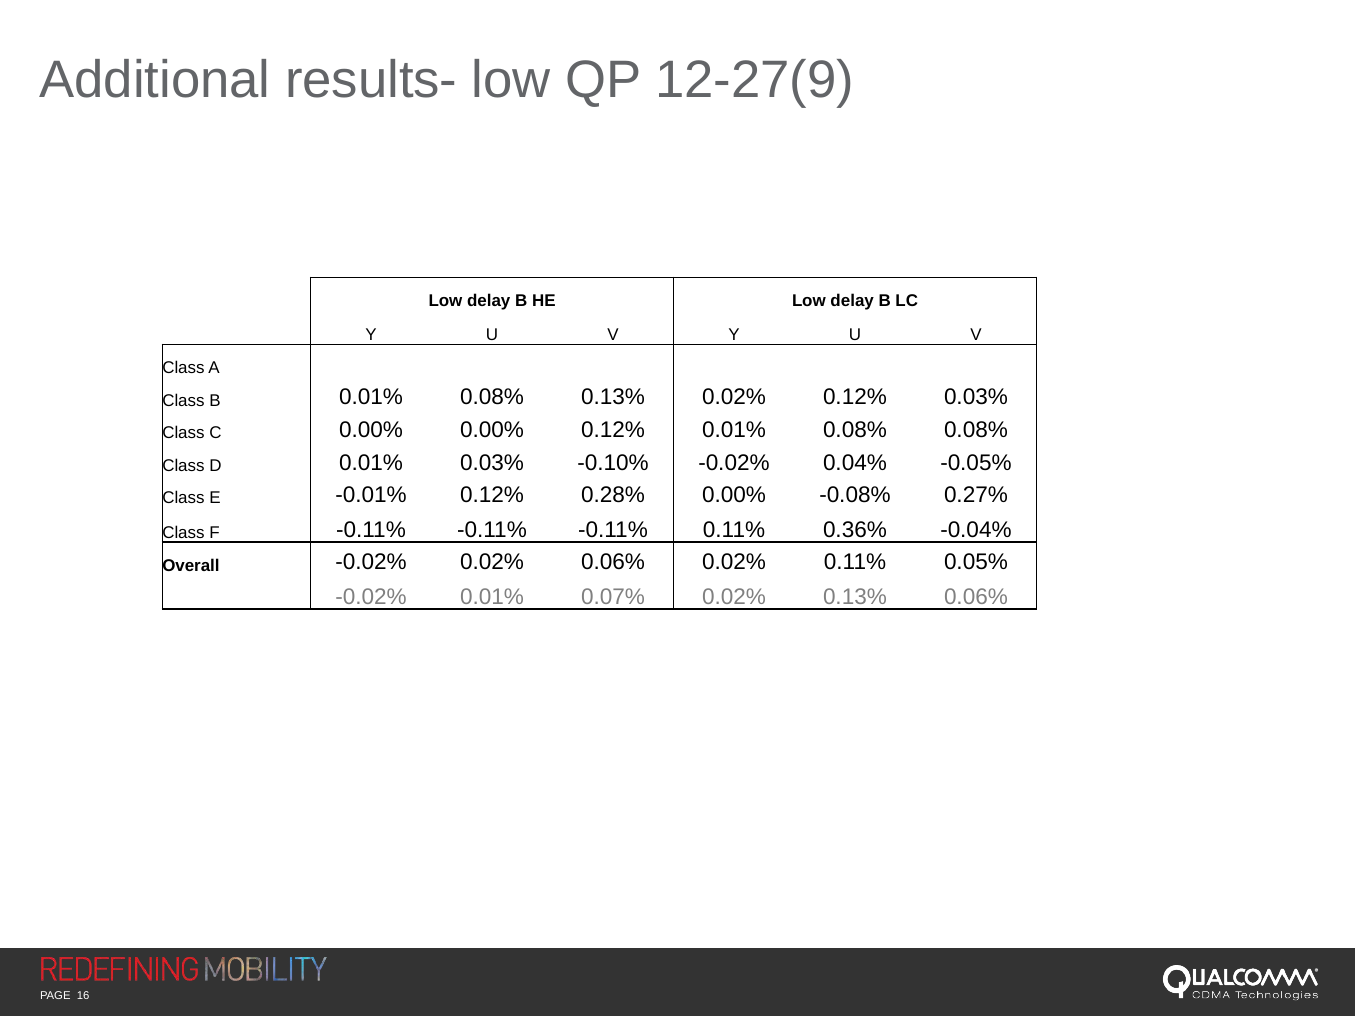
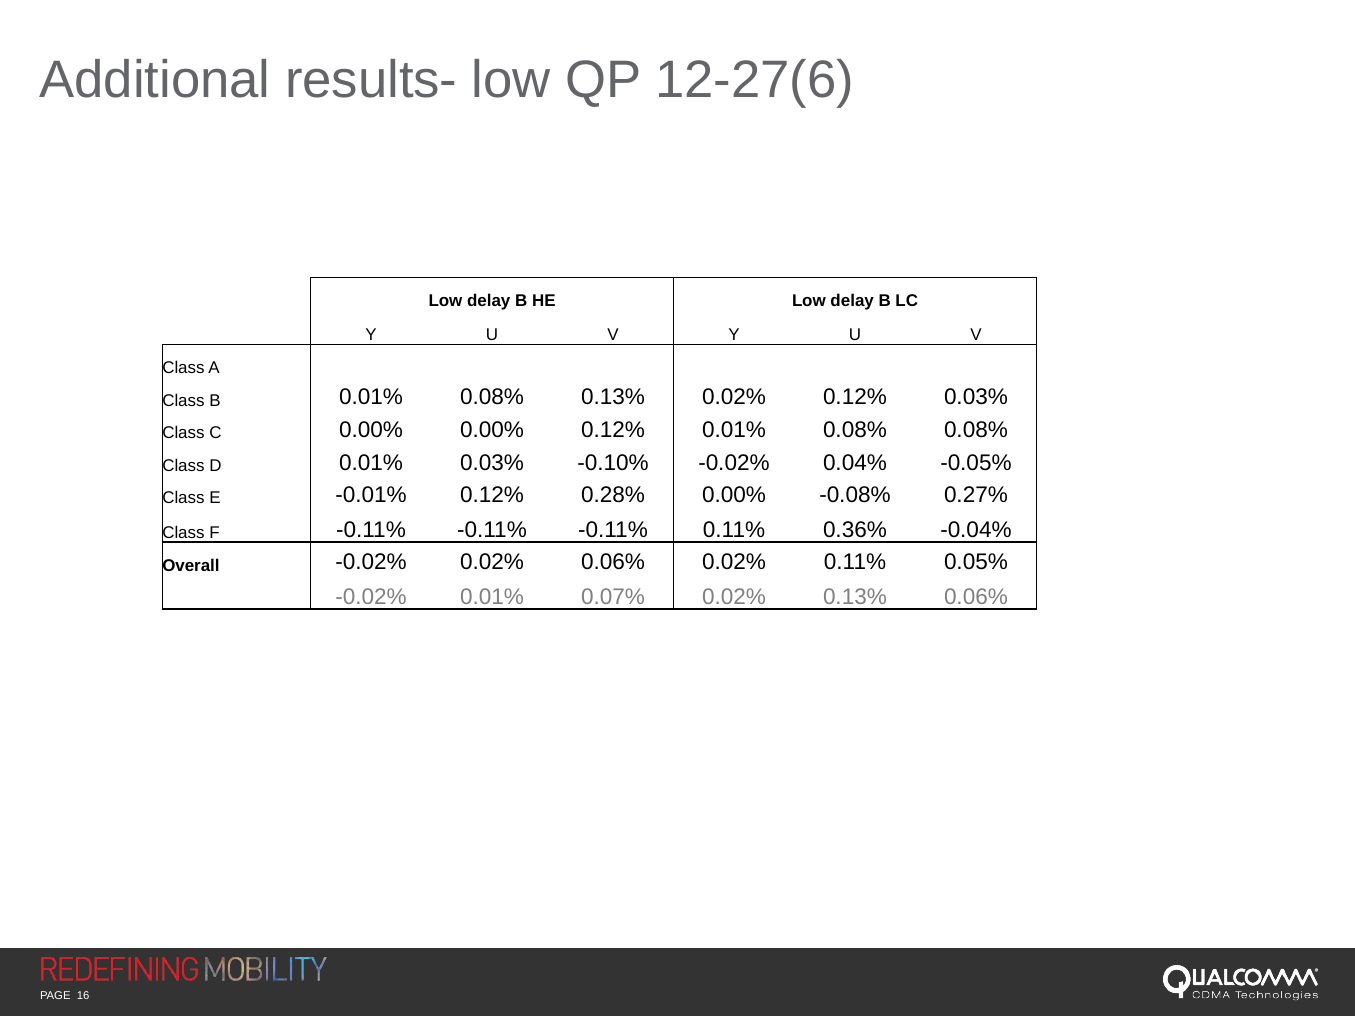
12-27(9: 12-27(9 -> 12-27(6
